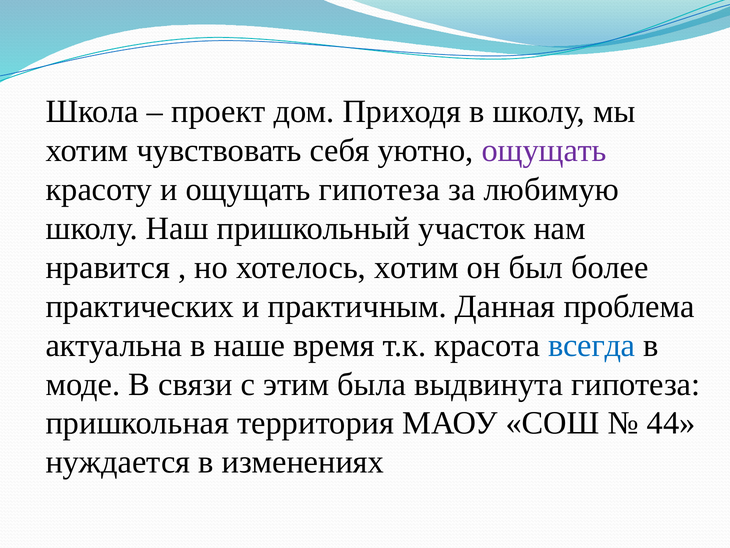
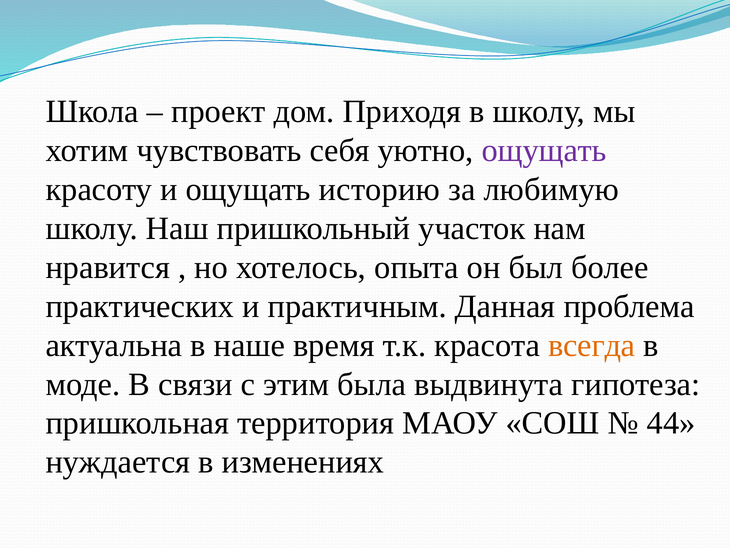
ощущать гипотеза: гипотеза -> историю
хотелось хотим: хотим -> опыта
всегда colour: blue -> orange
